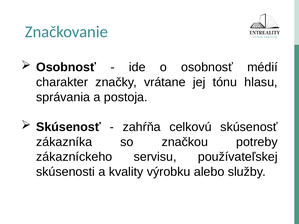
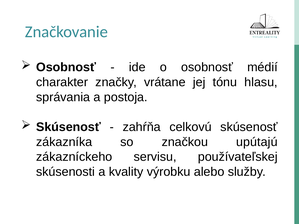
potreby: potreby -> upútajú
